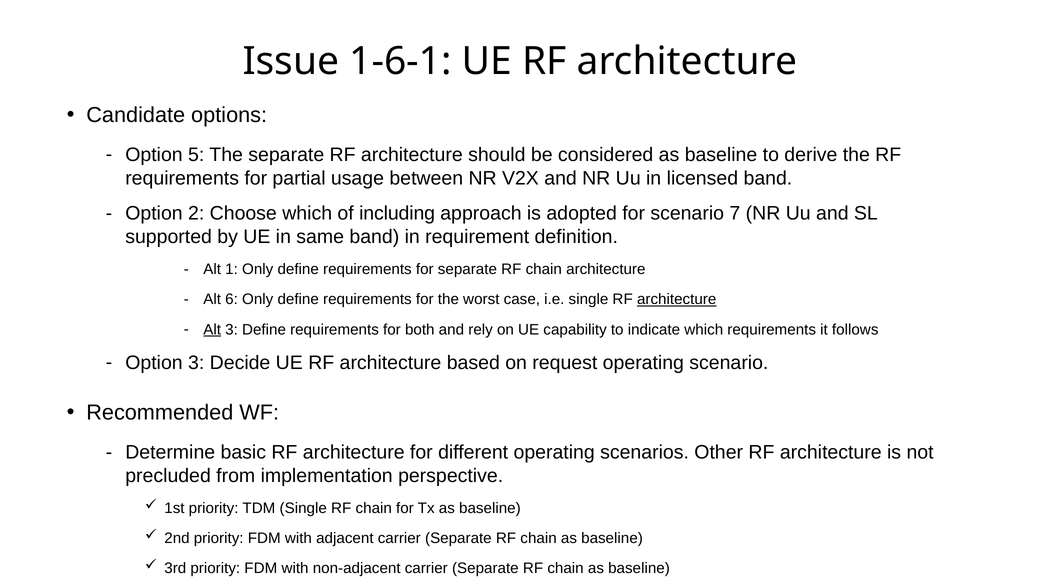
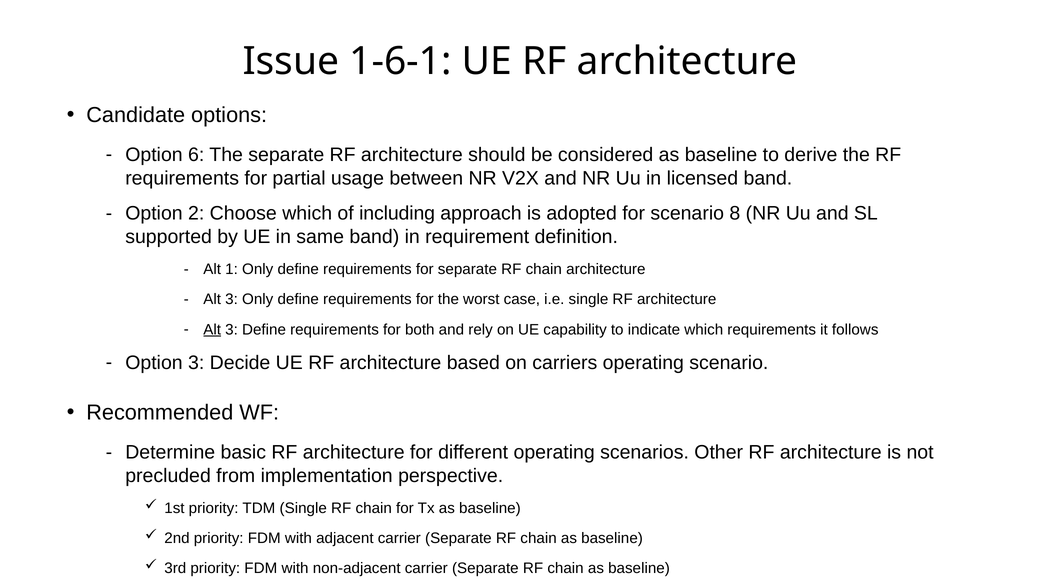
5: 5 -> 6
7: 7 -> 8
6 at (232, 299): 6 -> 3
architecture at (677, 299) underline: present -> none
request: request -> carriers
